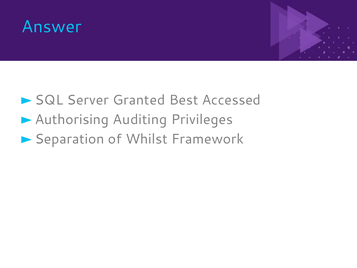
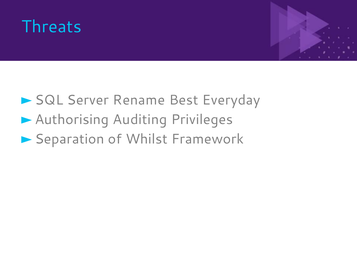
Answer: Answer -> Threats
Granted: Granted -> Rename
Accessed: Accessed -> Everyday
